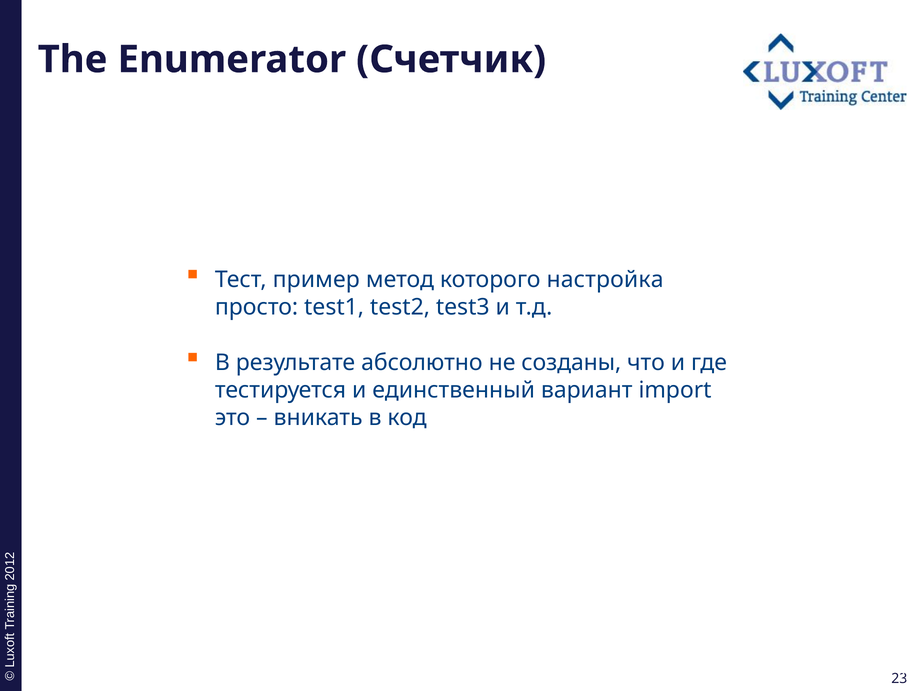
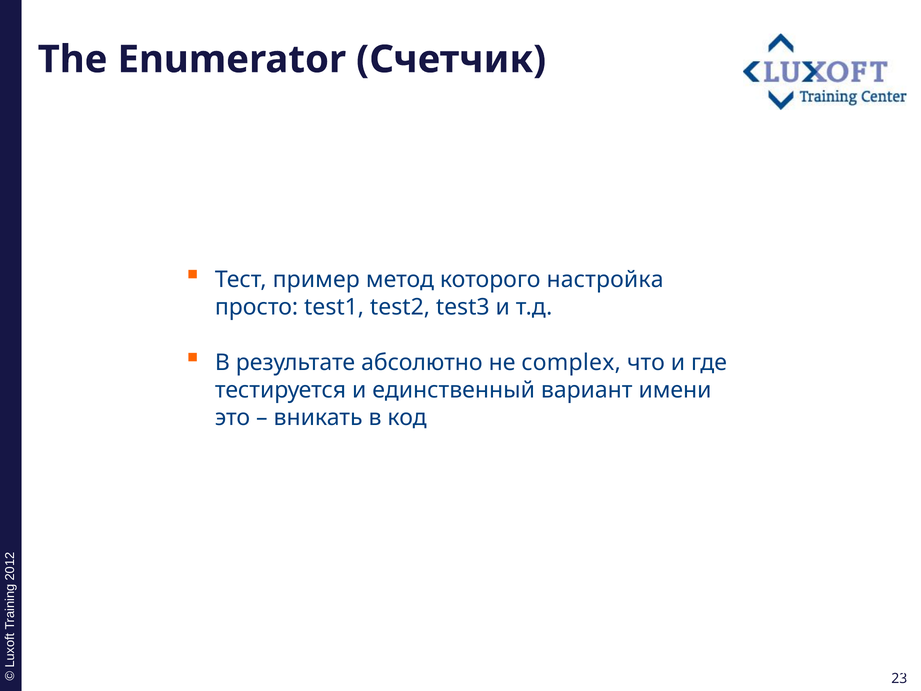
созданы: созданы -> complex
import: import -> имени
